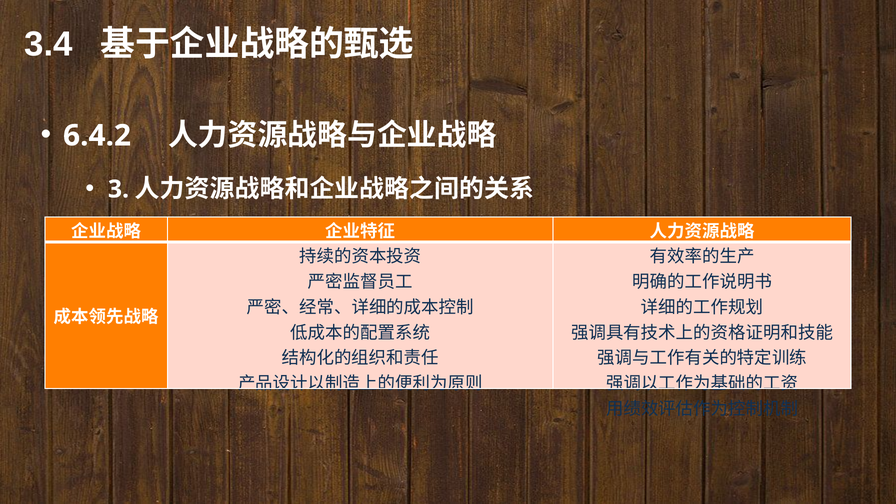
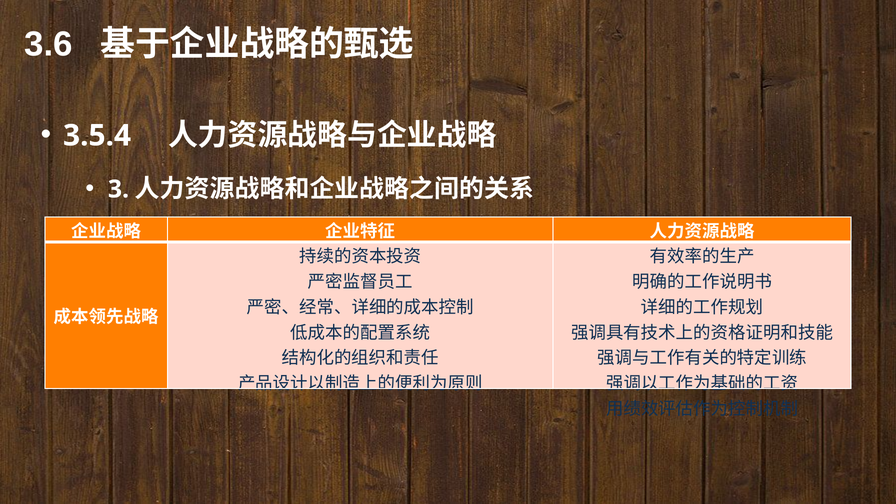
3.4: 3.4 -> 3.6
6.4.2: 6.4.2 -> 3.5.4
